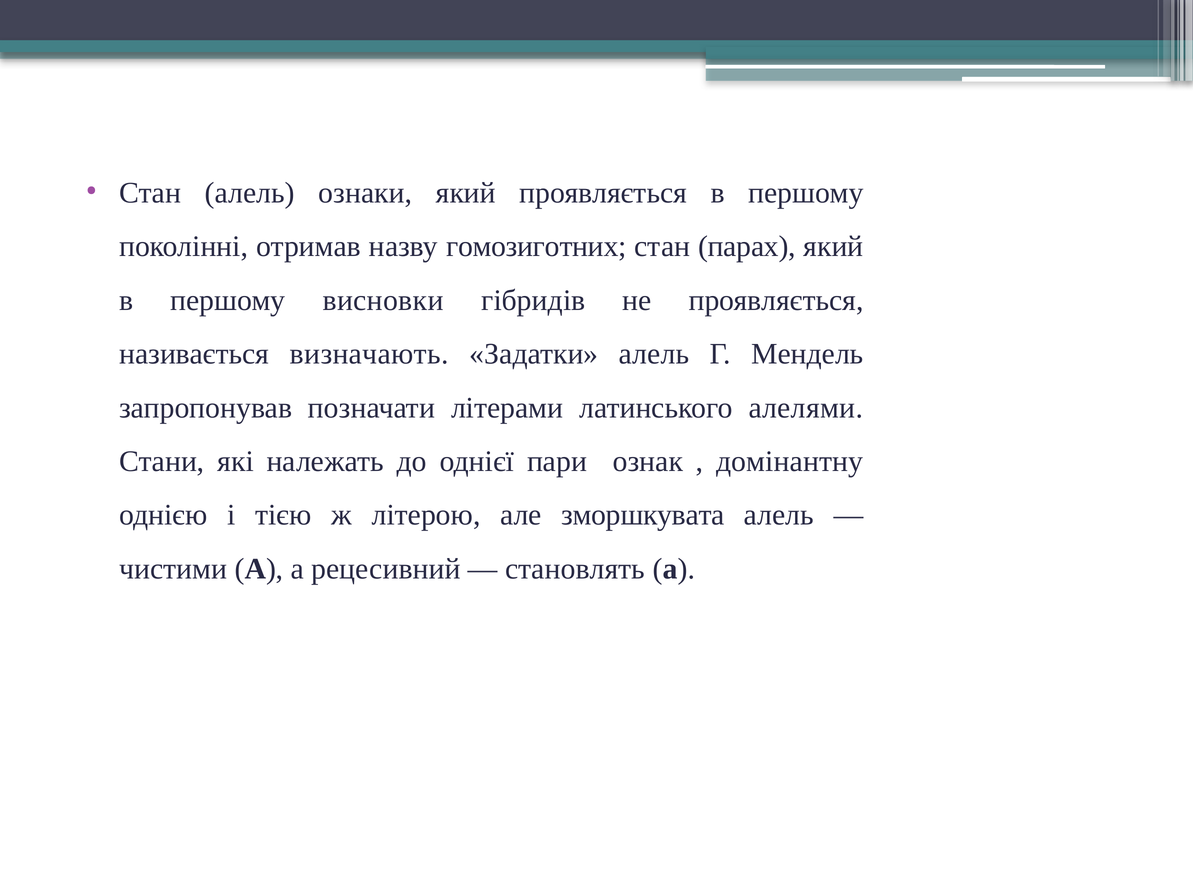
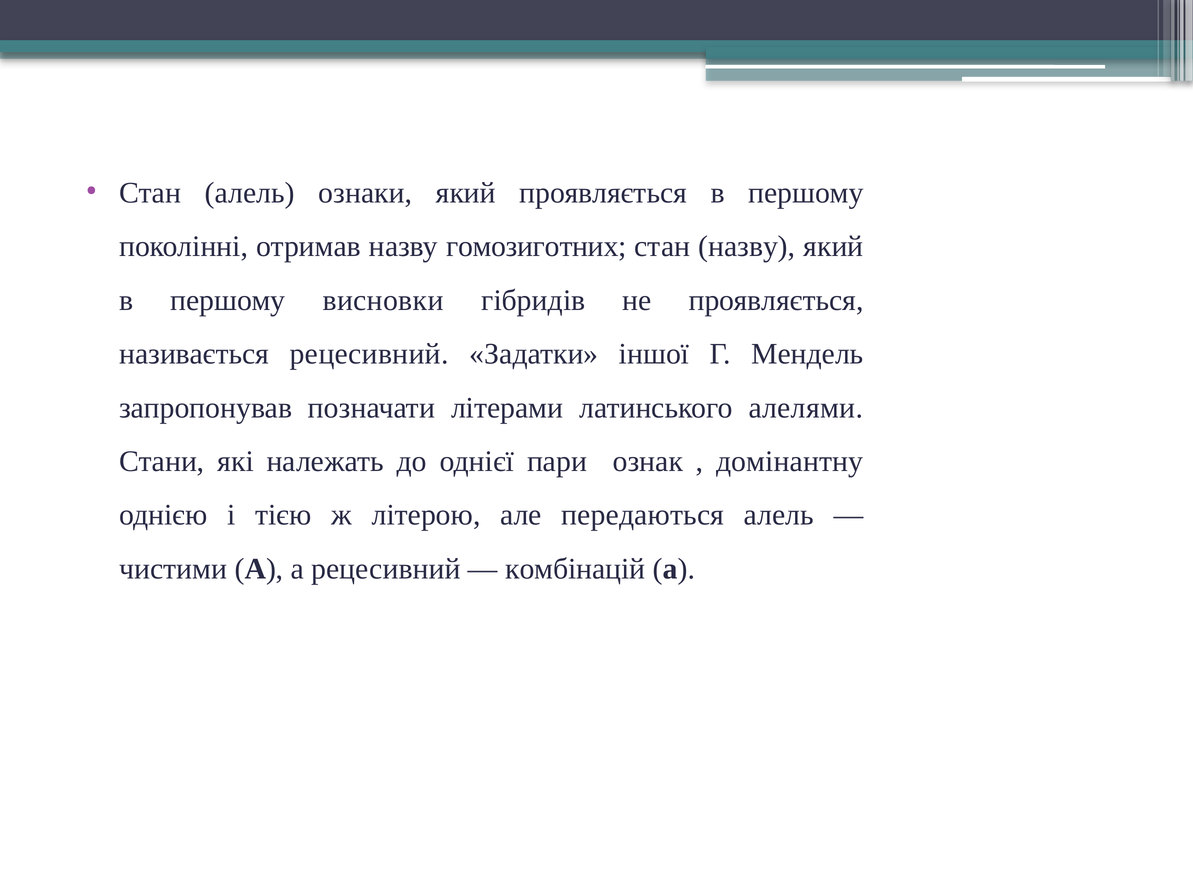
стан парах: парах -> назву
називається визначають: визначають -> рецесивний
Задатки алель: алель -> іншої
зморшкувата: зморшкувата -> передаються
становлять: становлять -> комбінацій
